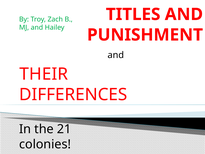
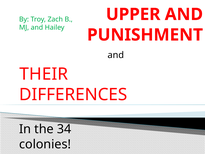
TITLES: TITLES -> UPPER
21: 21 -> 34
